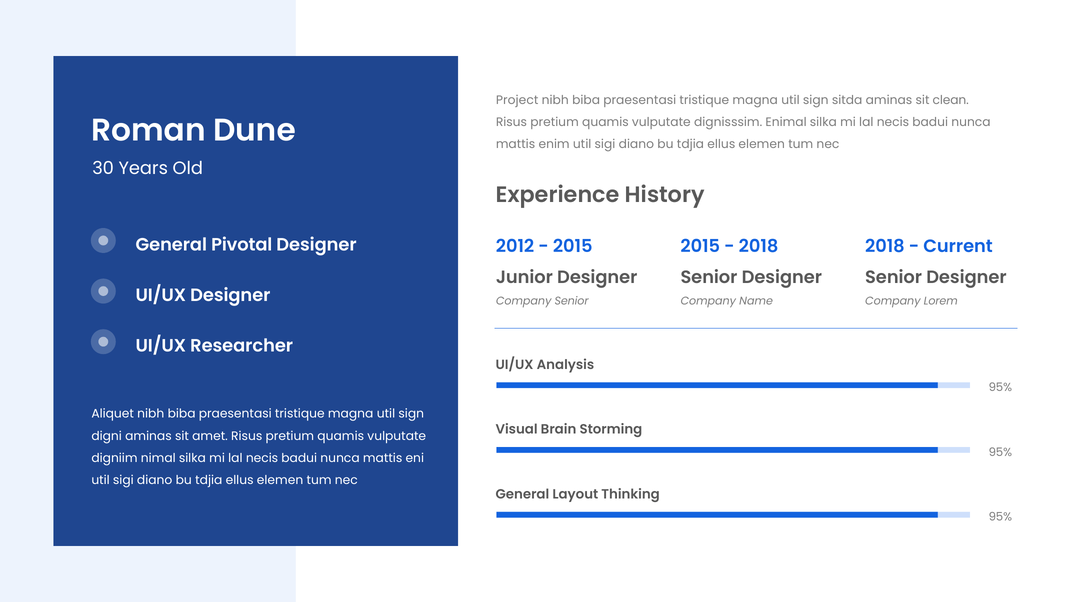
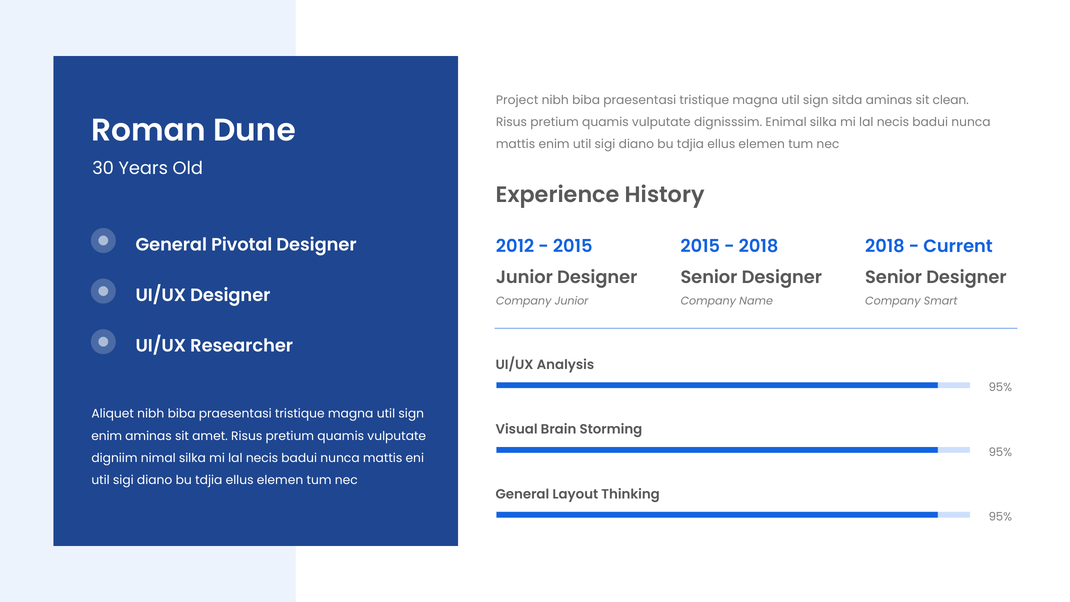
Company Senior: Senior -> Junior
Lorem: Lorem -> Smart
digni at (107, 436): digni -> enim
